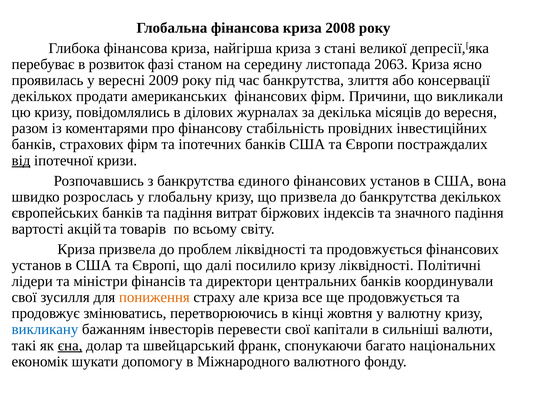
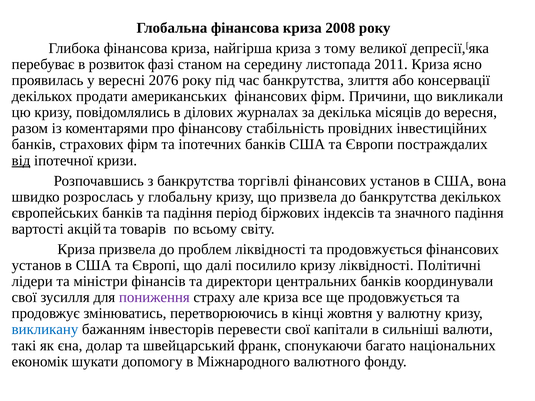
стані: стані -> тому
2063: 2063 -> 2011
2009: 2009 -> 2076
єдиного: єдиного -> торгівлі
витрат: витрат -> період
пониження colour: orange -> purple
єна underline: present -> none
